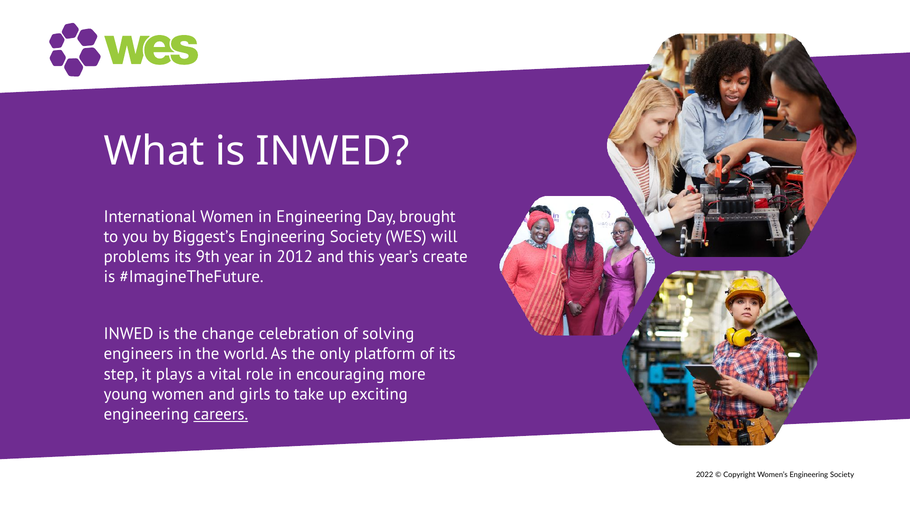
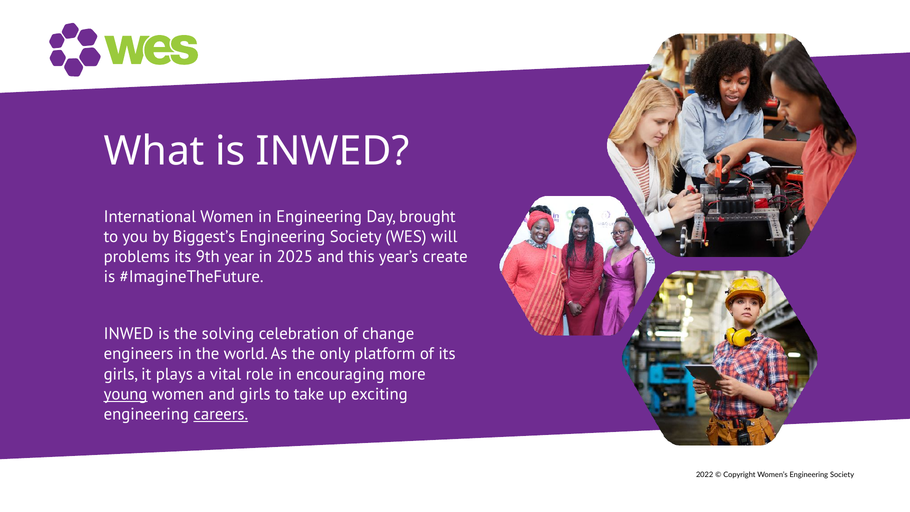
2012: 2012 -> 2025
change: change -> solving
solving: solving -> change
step at (121, 374): step -> girls
young underline: none -> present
